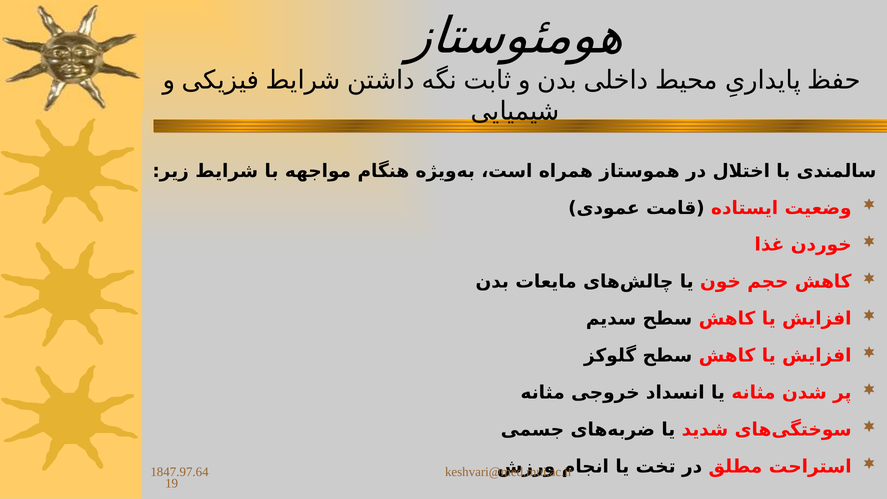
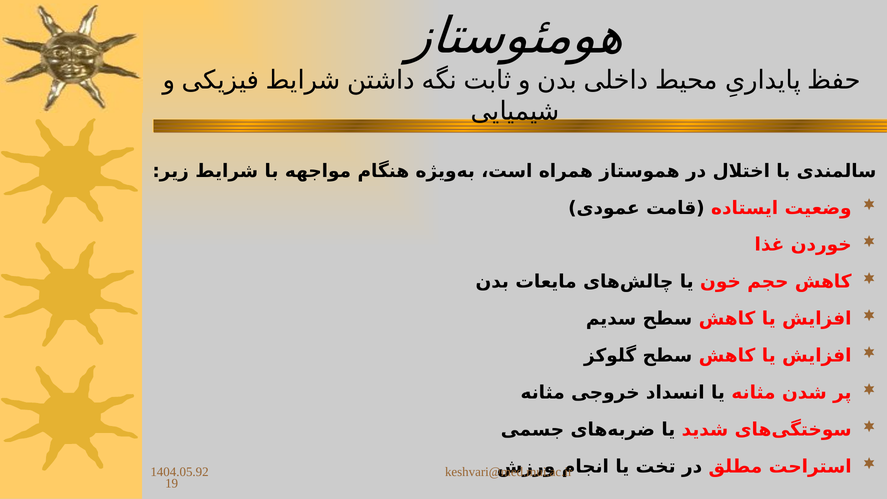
1847.97.64: 1847.97.64 -> 1404.05.92
